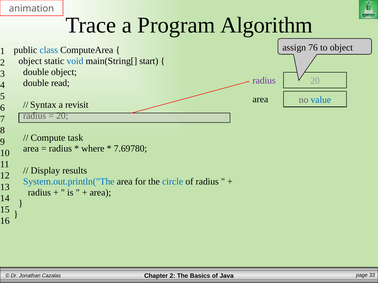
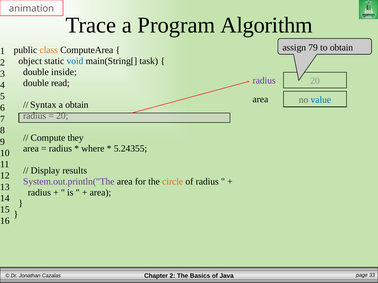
76: 76 -> 79
to object: object -> obtain
class colour: blue -> orange
start: start -> task
double object: object -> inside
a revisit: revisit -> obtain
task: task -> they
7.69780: 7.69780 -> 5.24355
System.out.println("The colour: blue -> purple
circle colour: blue -> orange
